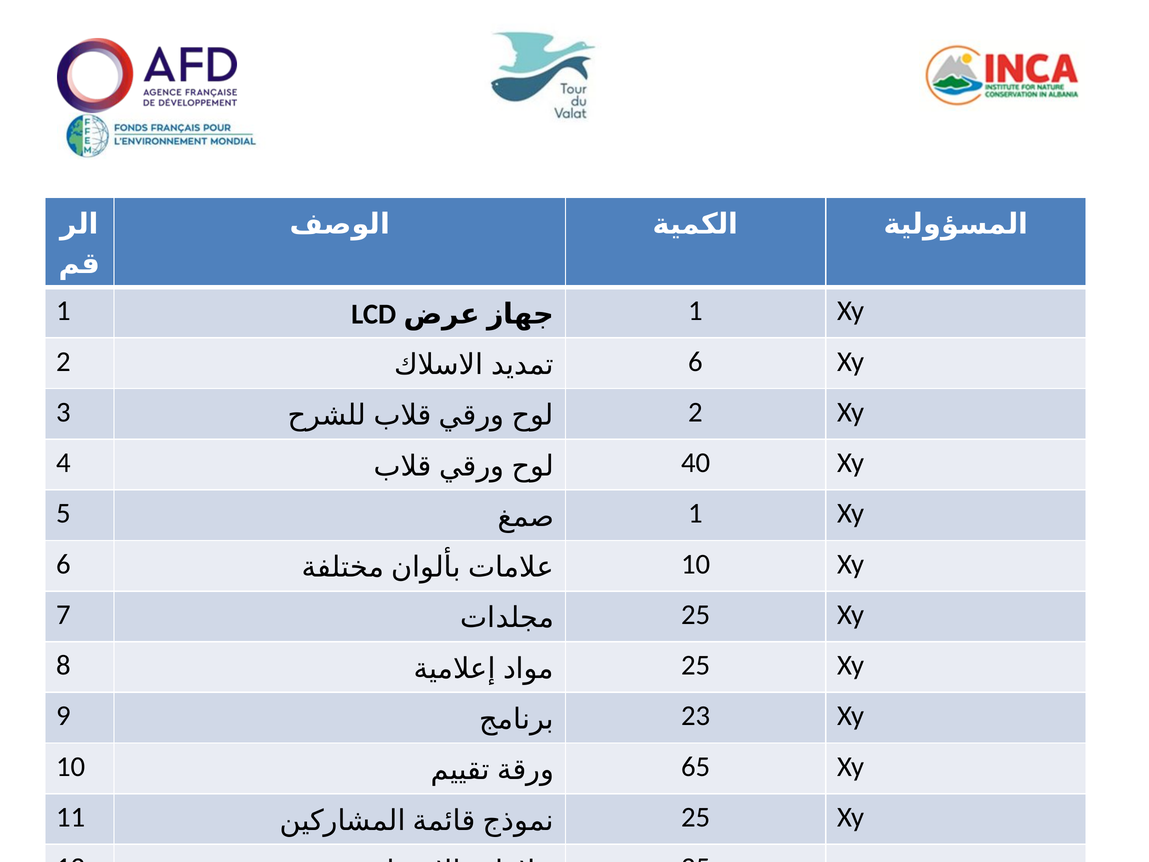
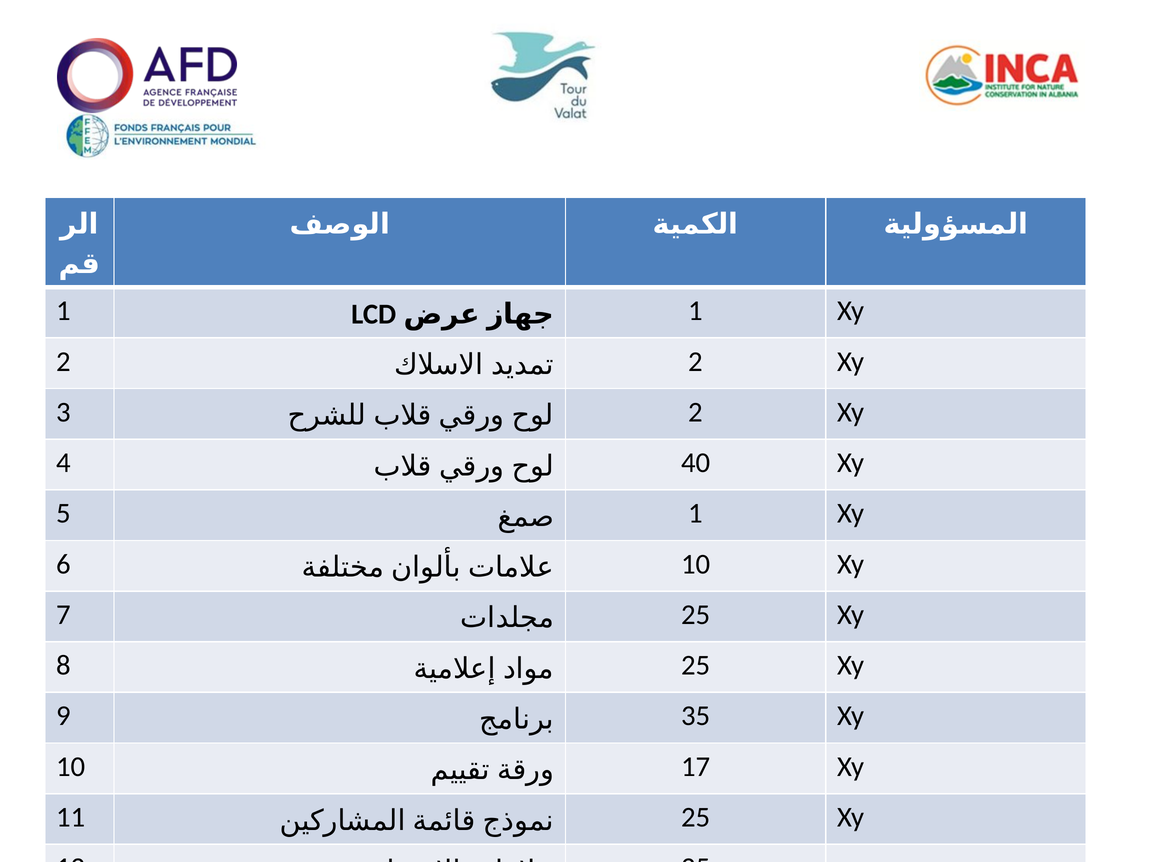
6 at (696, 361): 6 -> 2
23: 23 -> 35
65: 65 -> 17
